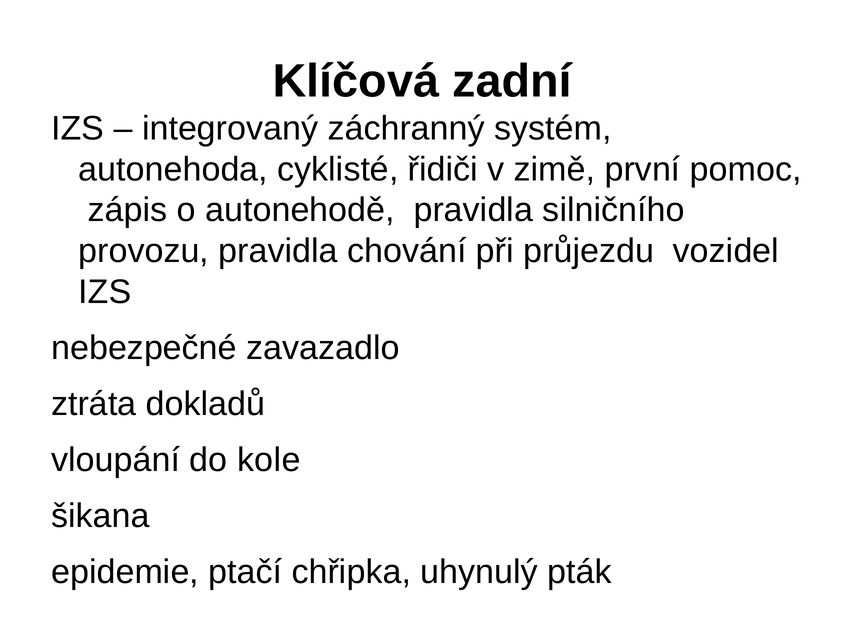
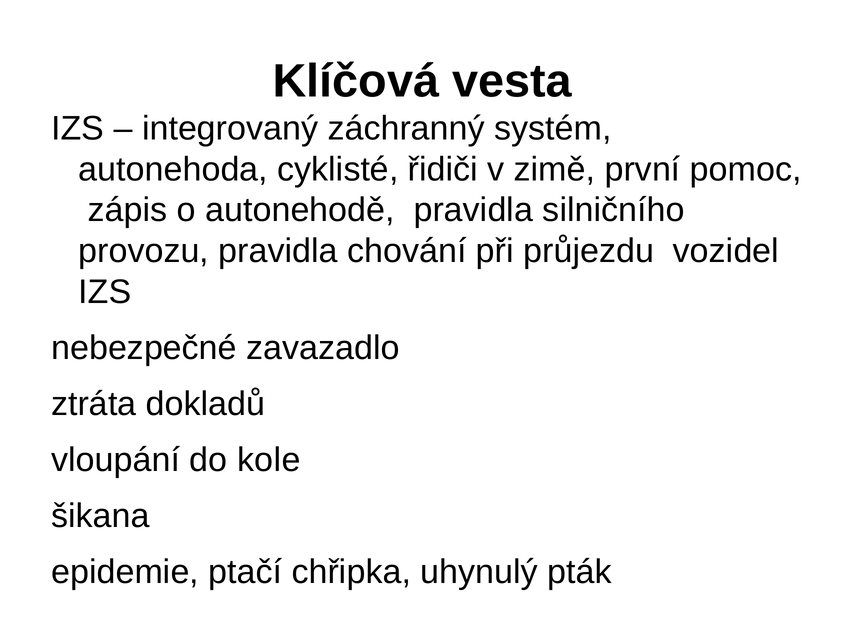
zadní: zadní -> vesta
